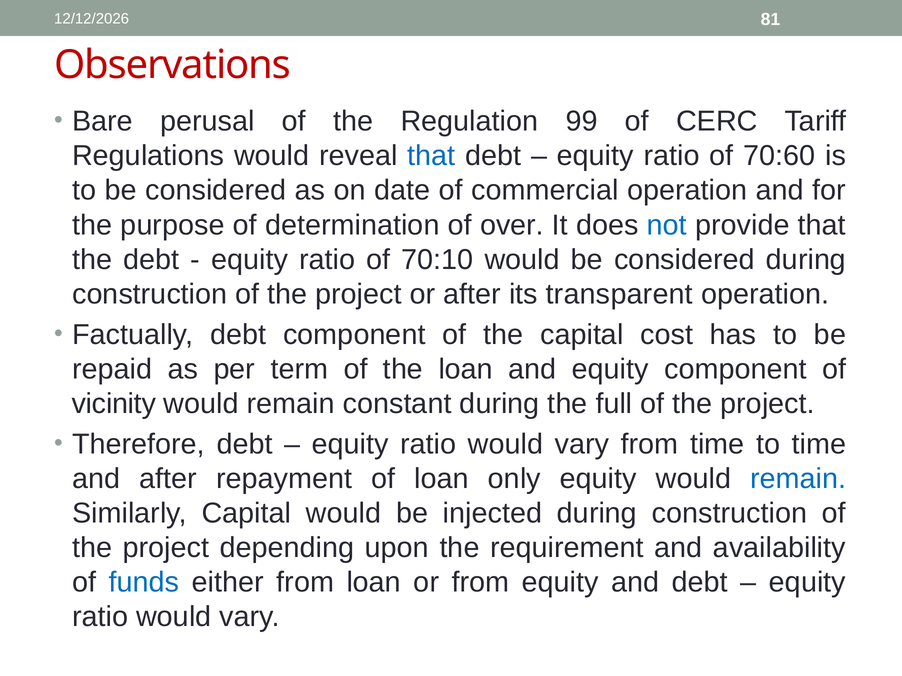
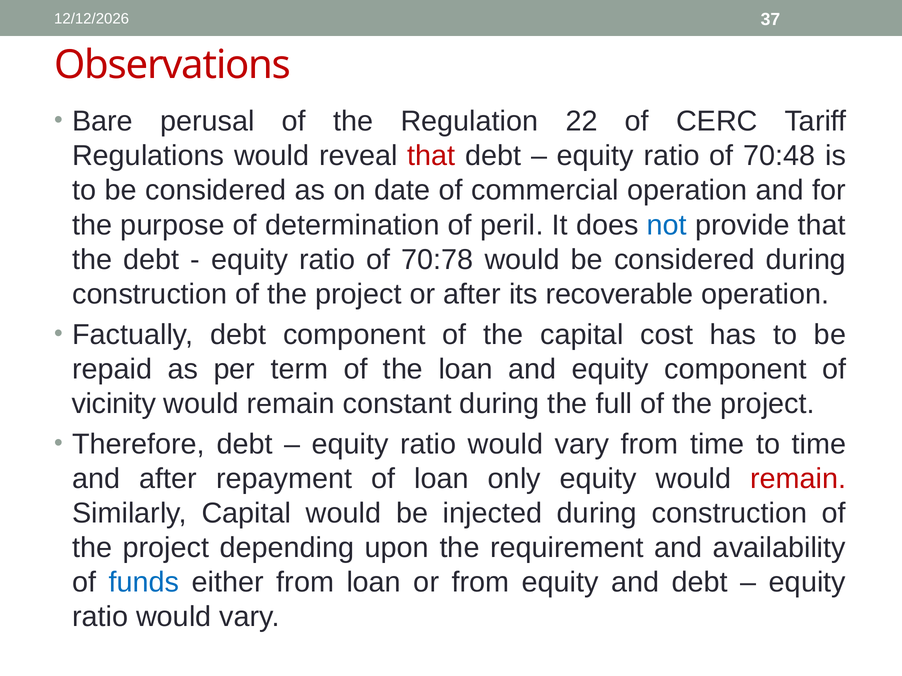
81: 81 -> 37
99: 99 -> 22
that at (431, 156) colour: blue -> red
70:60: 70:60 -> 70:48
over: over -> peril
70:10: 70:10 -> 70:78
transparent: transparent -> recoverable
remain at (798, 479) colour: blue -> red
